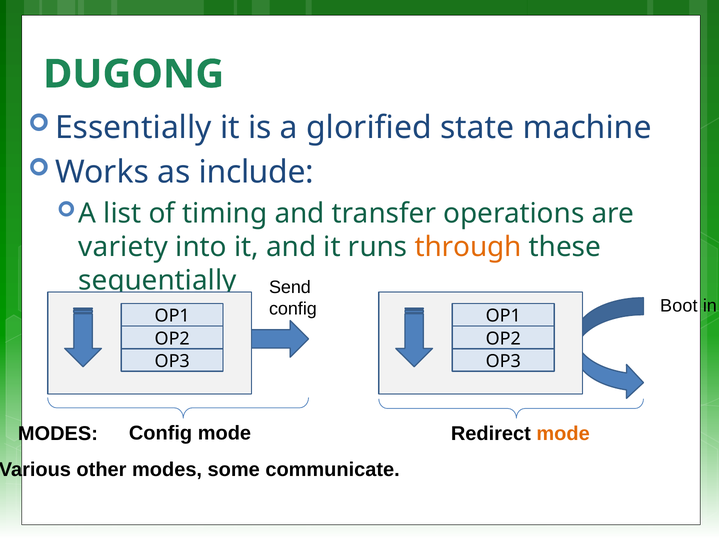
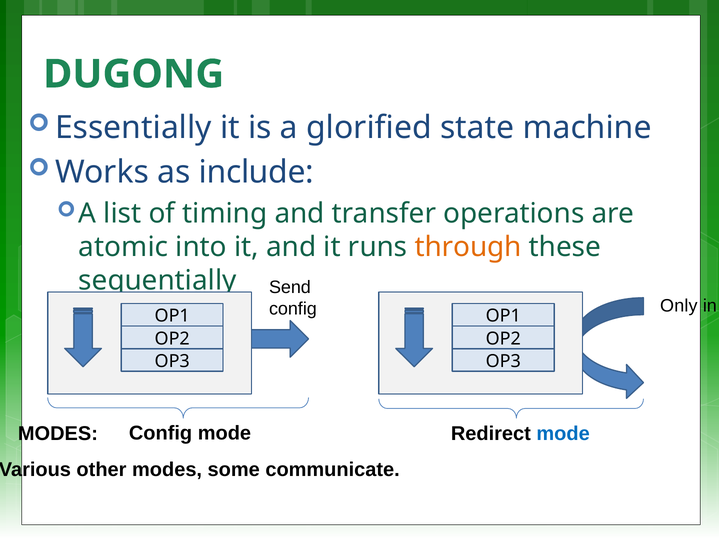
variety: variety -> atomic
Boot: Boot -> Only
mode at (563, 434) colour: orange -> blue
